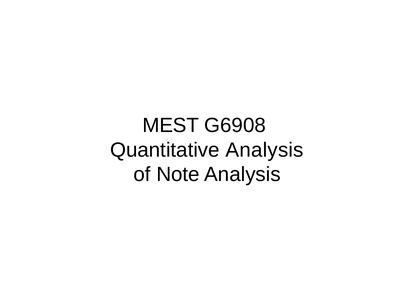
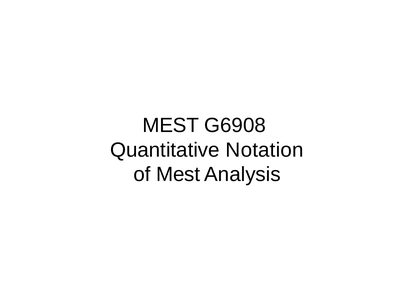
Quantitative Analysis: Analysis -> Notation
of Note: Note -> Mest
